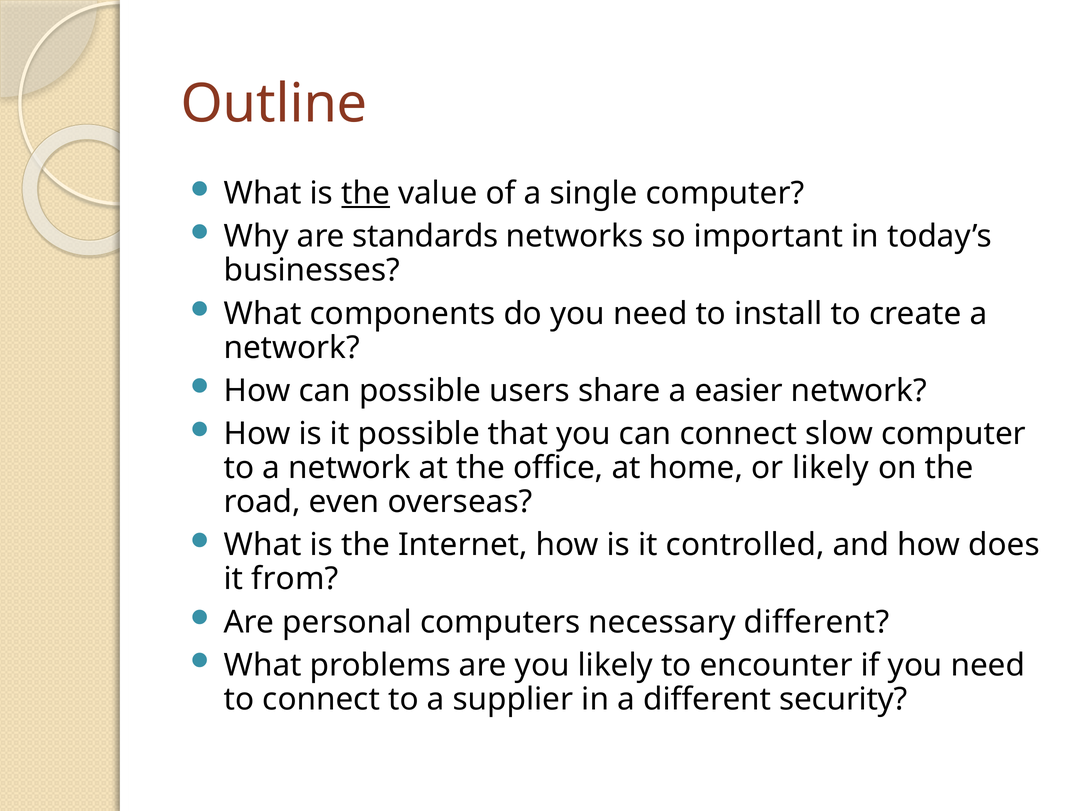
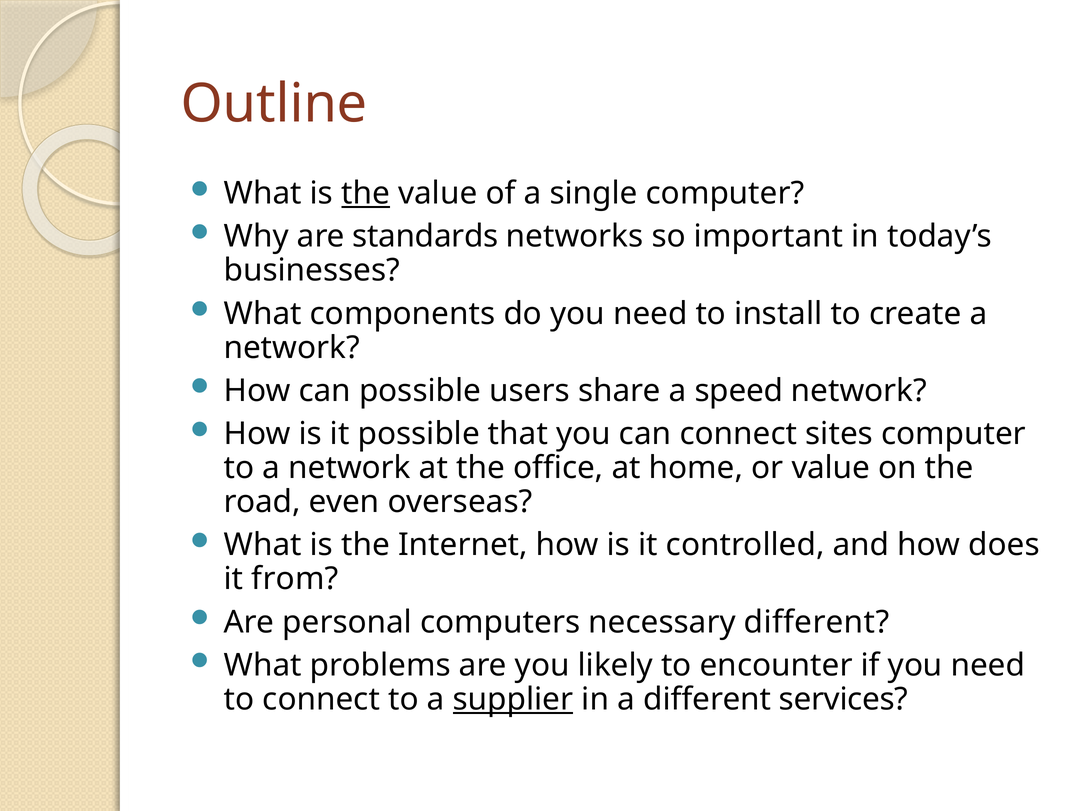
easier: easier -> speed
slow: slow -> sites
or likely: likely -> value
supplier underline: none -> present
security: security -> services
